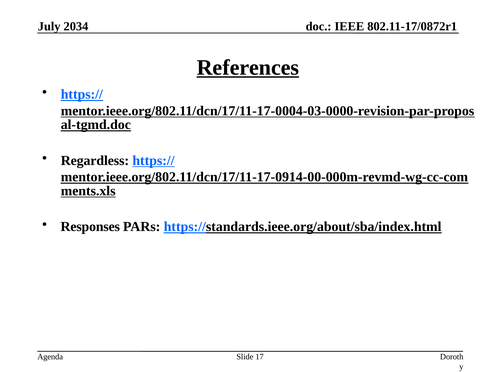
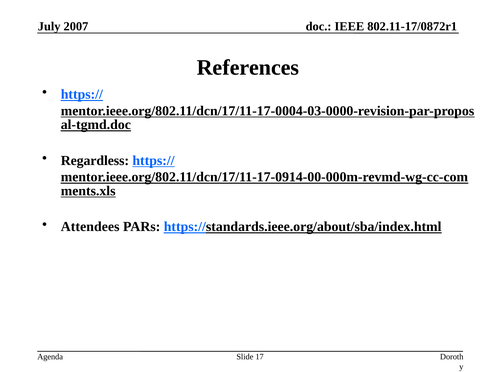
2034: 2034 -> 2007
References underline: present -> none
Responses: Responses -> Attendees
